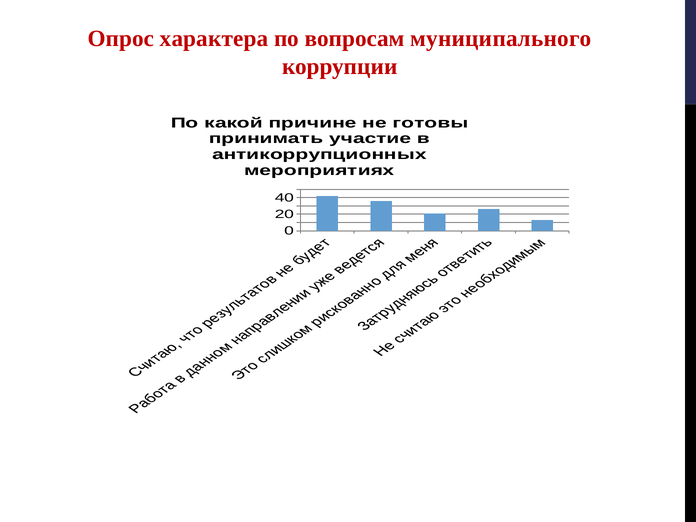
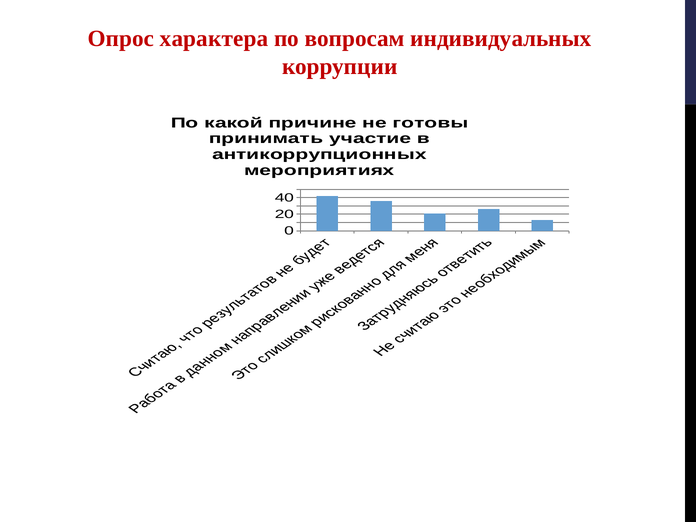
муниципального: муниципального -> индивидуальных
